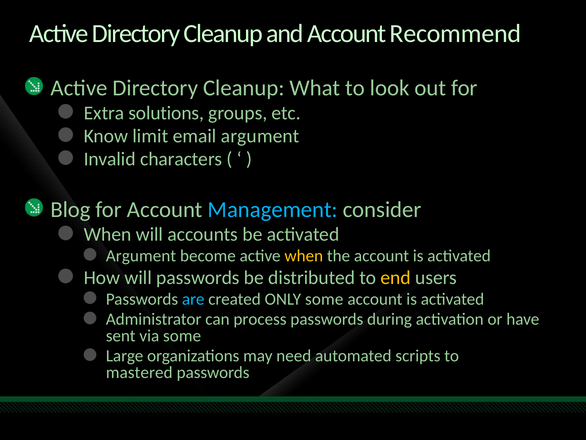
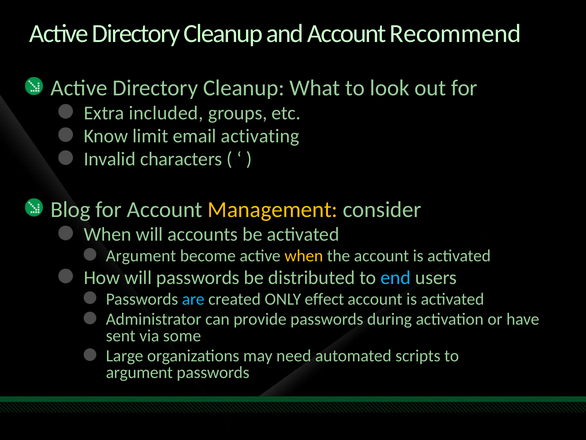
solutions: solutions -> included
email argument: argument -> activating
Management colour: light blue -> yellow
end colour: yellow -> light blue
ONLY some: some -> effect
process: process -> provide
mastered at (139, 372): mastered -> argument
